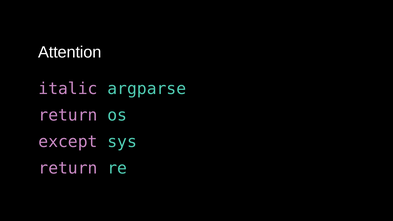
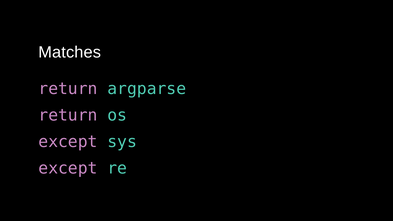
Attention: Attention -> Matches
italic at (68, 89): italic -> return
return at (68, 168): return -> except
